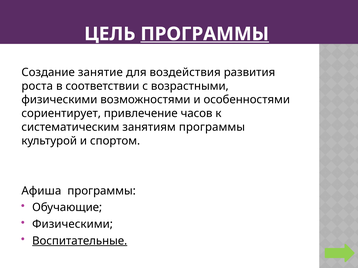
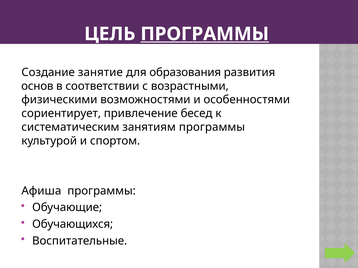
воздействия: воздействия -> образования
роста: роста -> основ
часов: часов -> бесед
Физическими at (73, 225): Физическими -> Обучающихся
Воспитательные underline: present -> none
